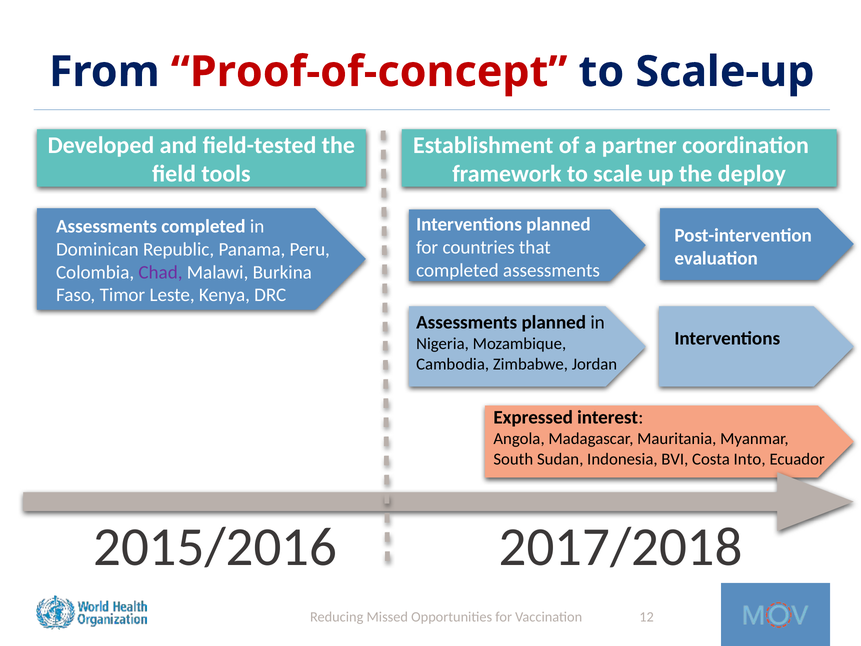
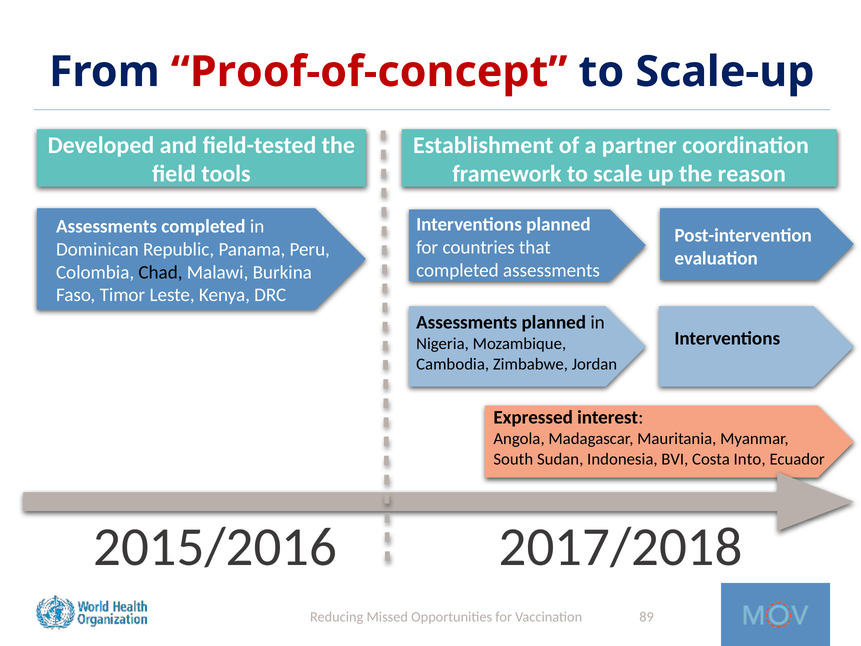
deploy: deploy -> reason
Chad colour: purple -> black
12: 12 -> 89
